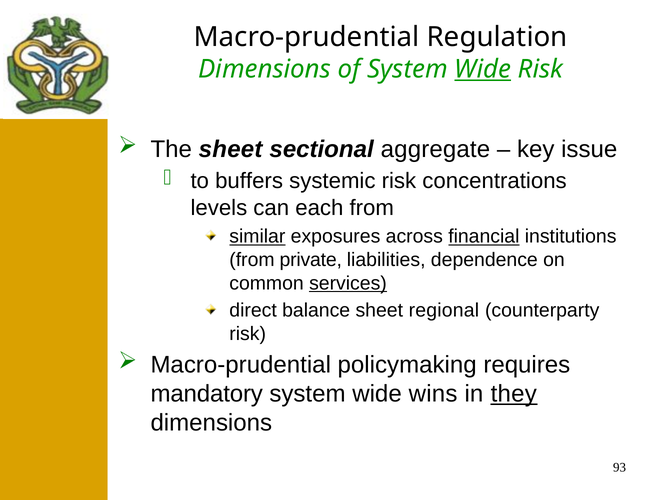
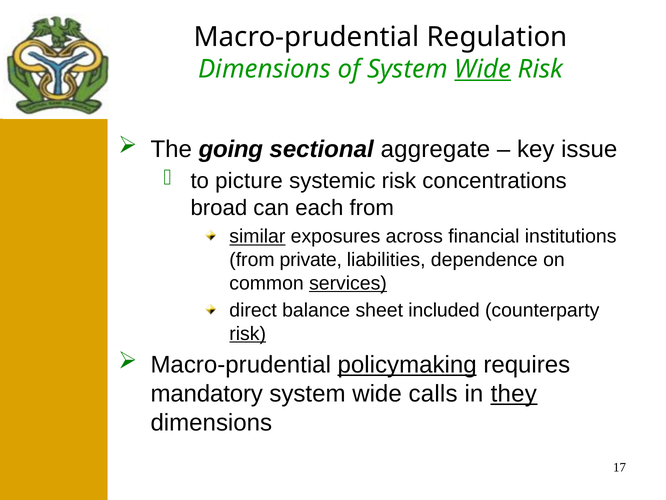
The sheet: sheet -> going
buffers: buffers -> picture
levels: levels -> broad
financial underline: present -> none
regional: regional -> included
risk at (248, 333) underline: none -> present
policymaking underline: none -> present
wins: wins -> calls
93: 93 -> 17
